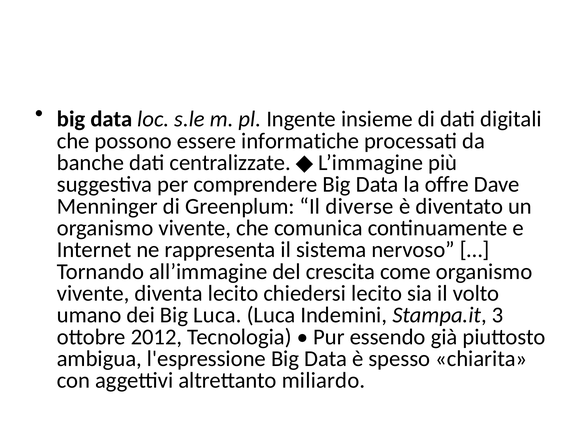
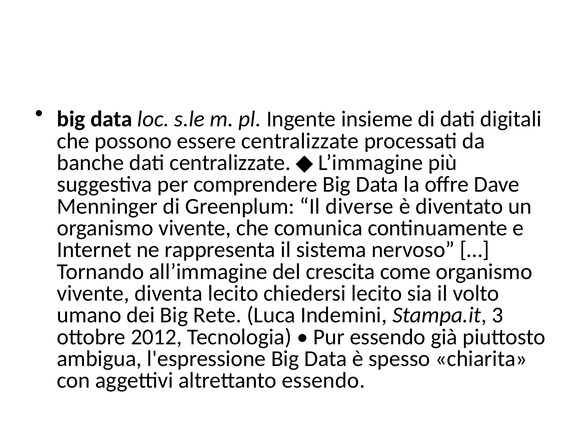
essere informatiche: informatiche -> centralizzate
Big Luca: Luca -> Rete
altrettanto miliardo: miliardo -> essendo
